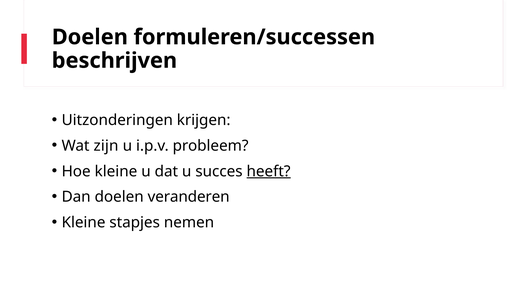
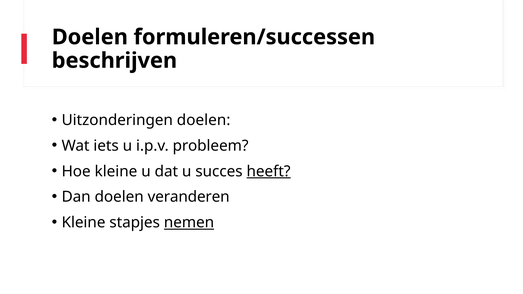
Uitzonderingen krijgen: krijgen -> doelen
zijn: zijn -> iets
nemen underline: none -> present
